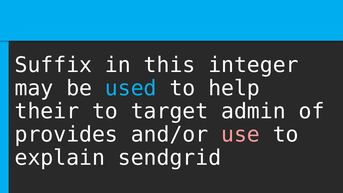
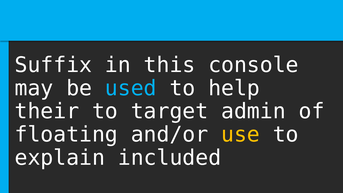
integer: integer -> console
provides: provides -> floating
use colour: pink -> yellow
sendgrid: sendgrid -> included
